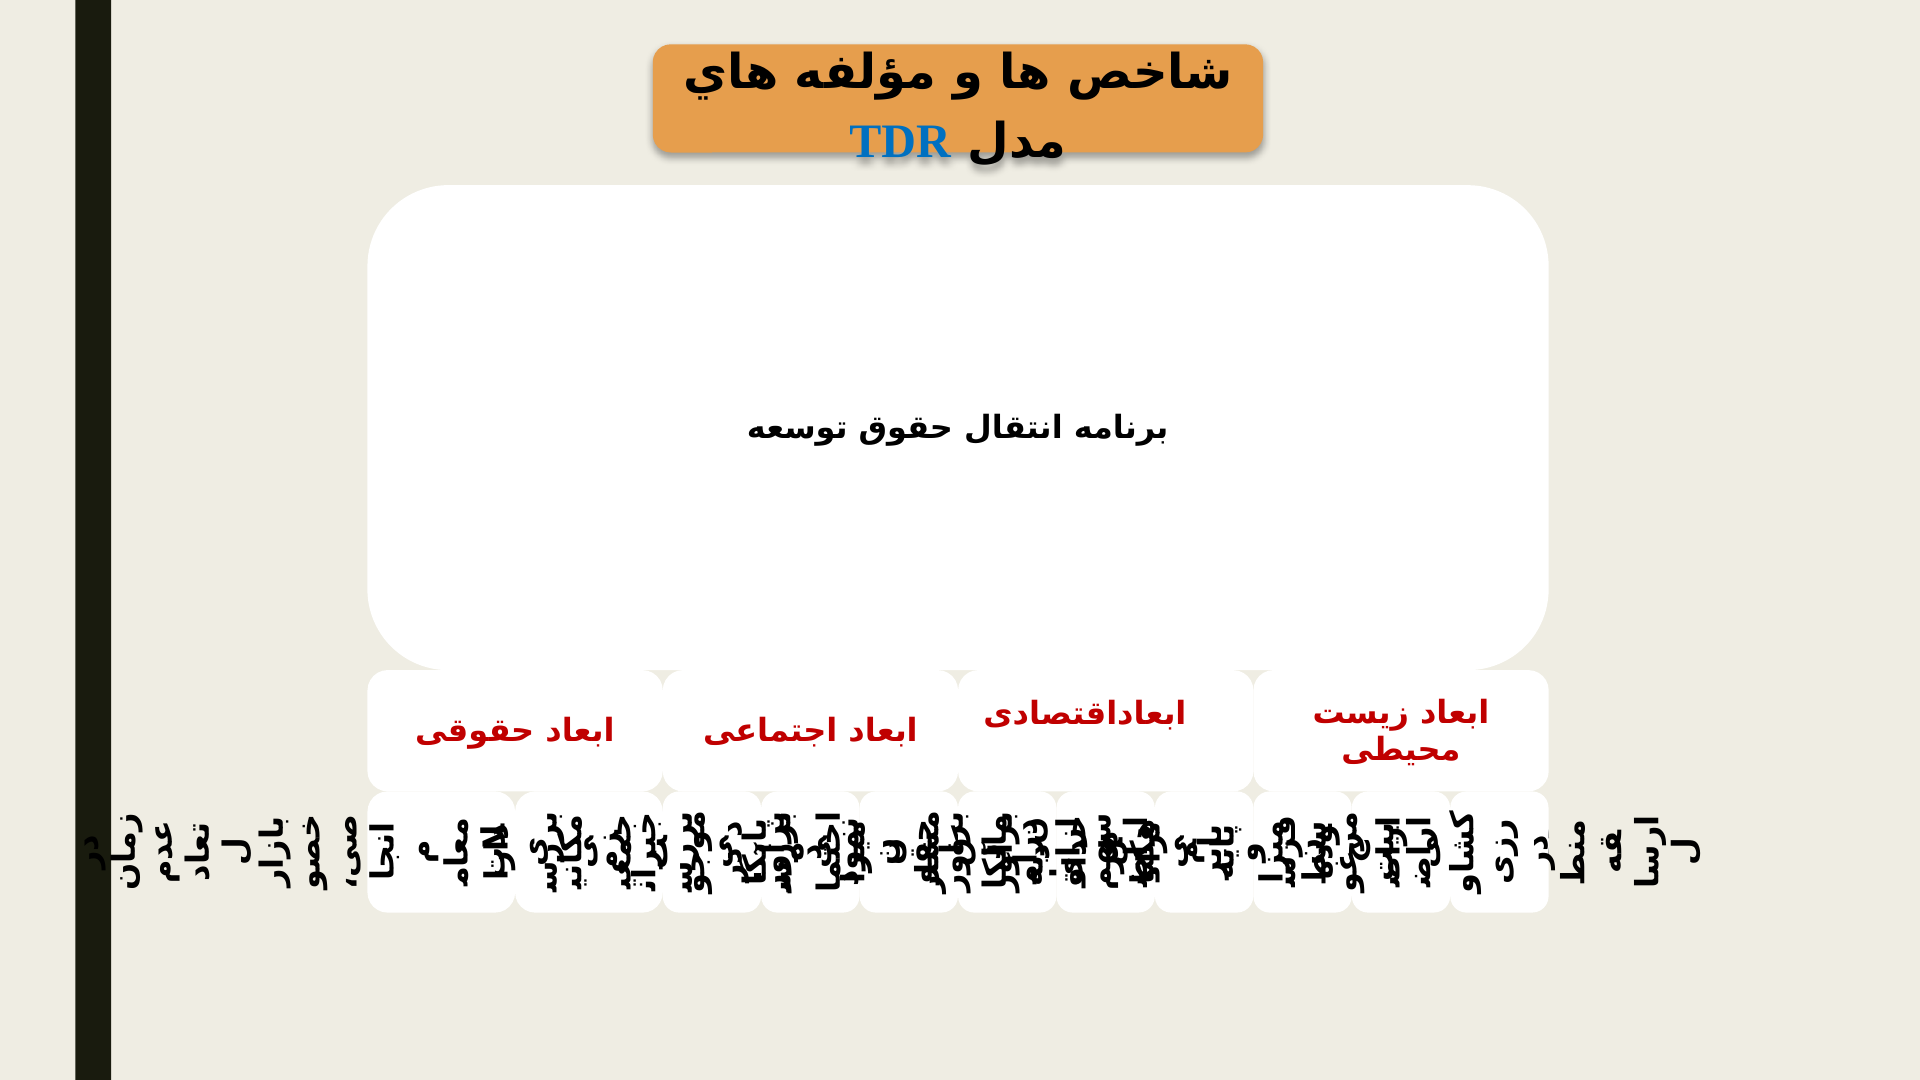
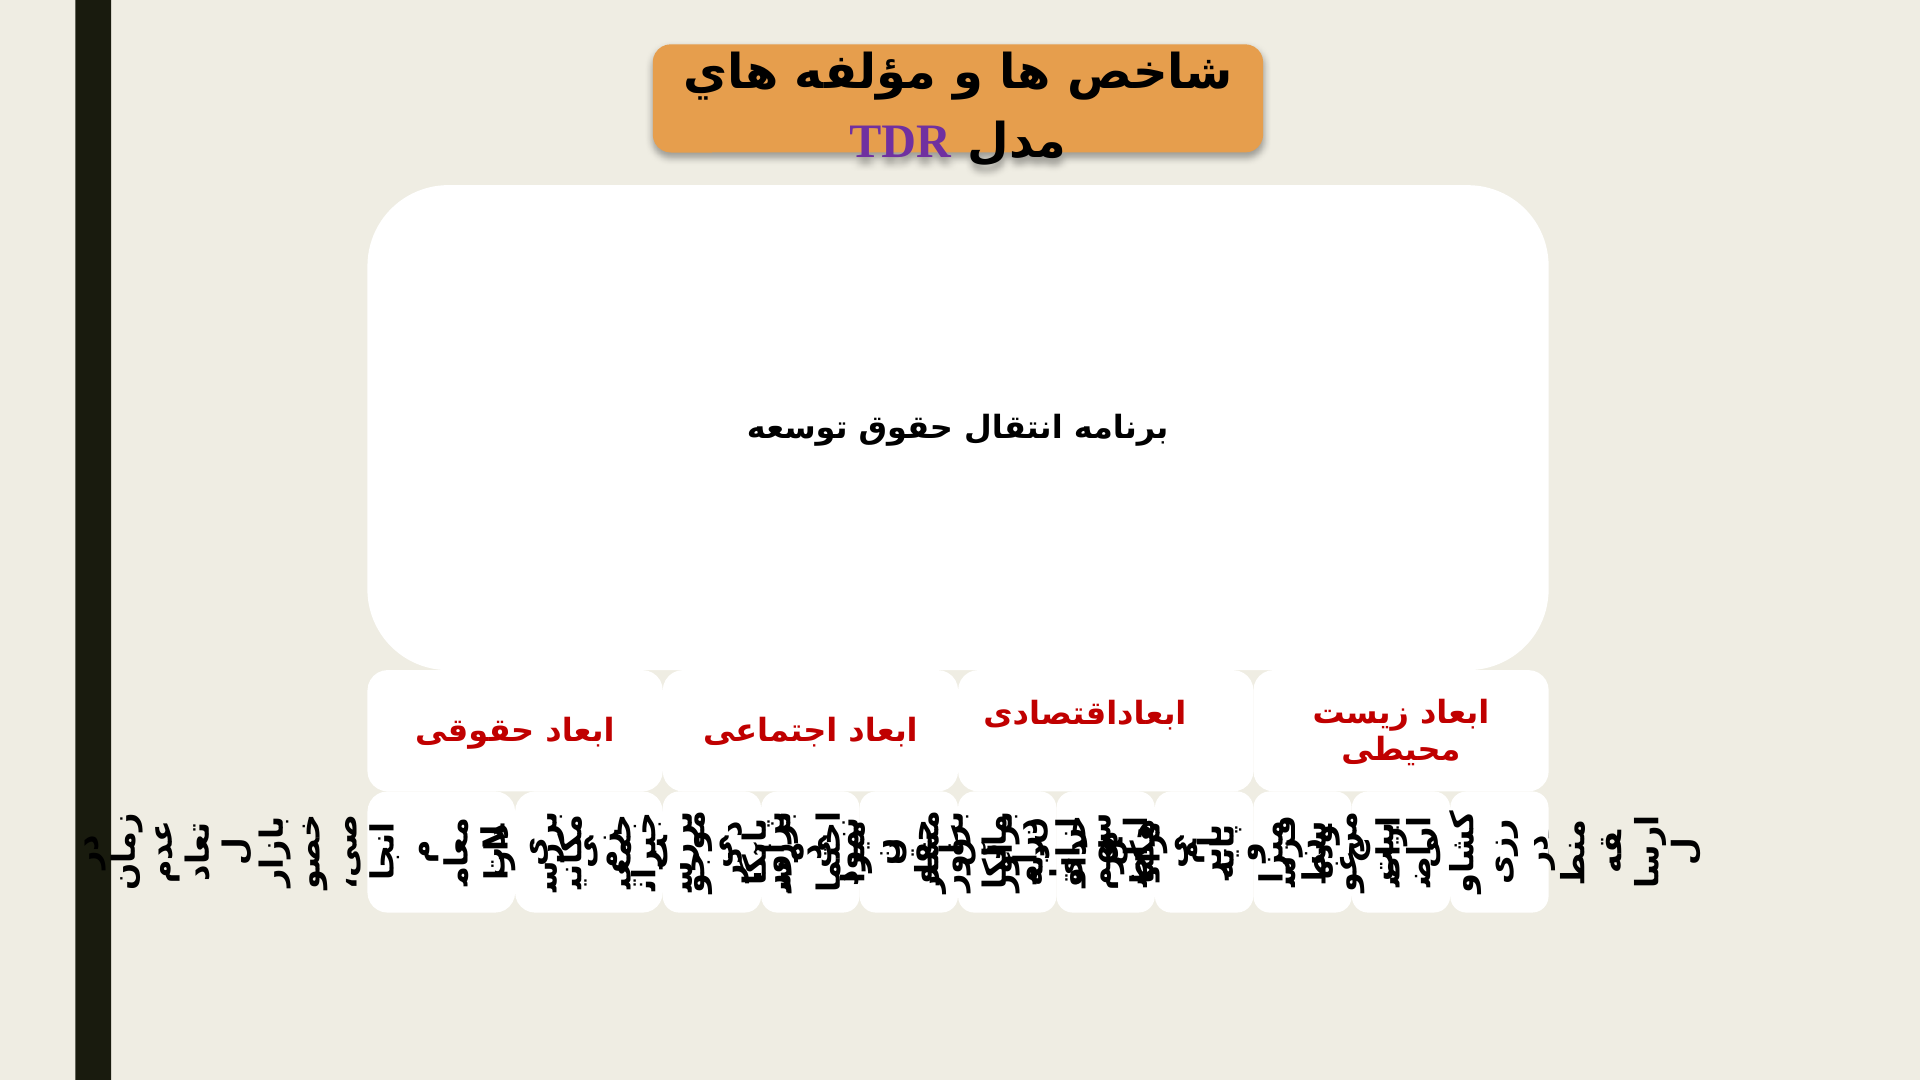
TDR colour: blue -> purple
